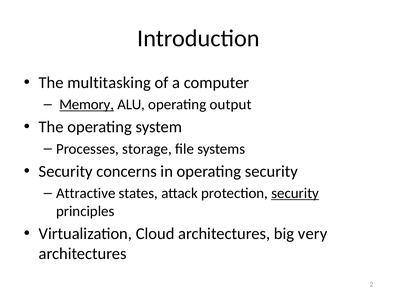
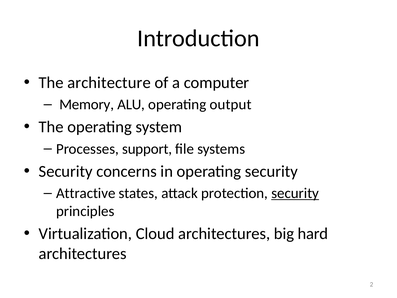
multitasking: multitasking -> architecture
Memory underline: present -> none
storage: storage -> support
very: very -> hard
